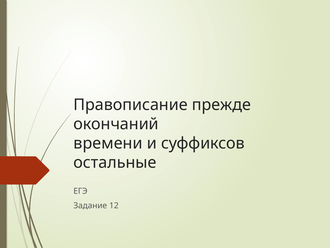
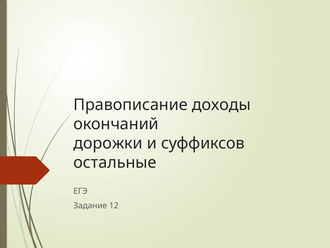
прежде: прежде -> доходы
времени: времени -> дорожки
